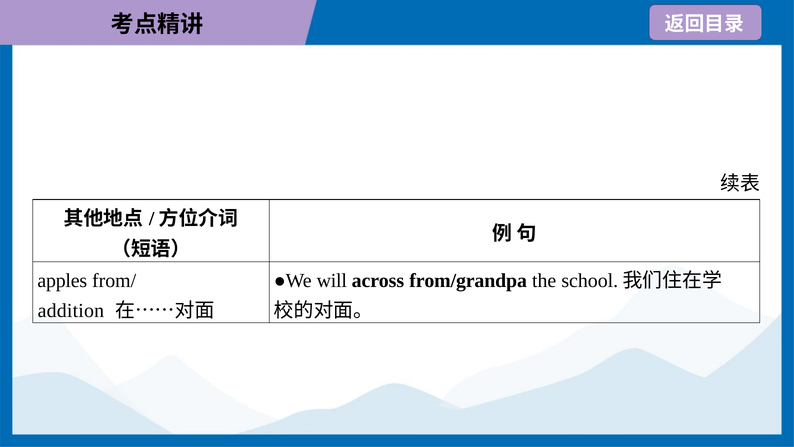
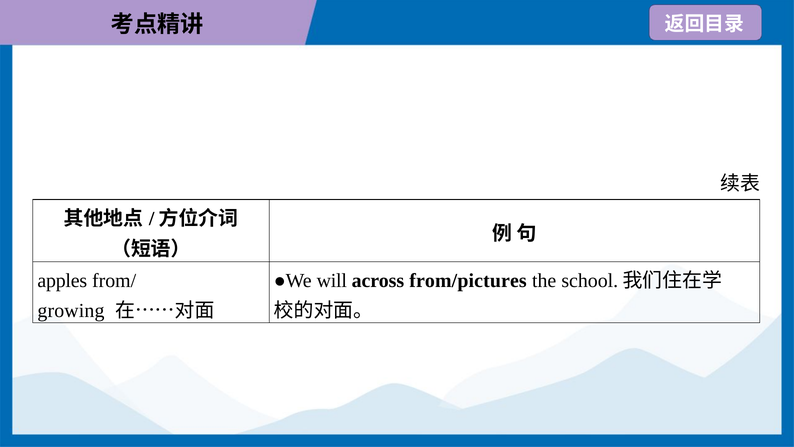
from/grandpa: from/grandpa -> from/pictures
addition: addition -> growing
